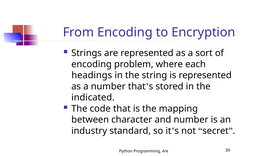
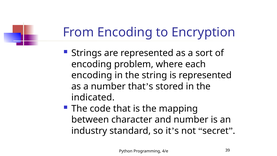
headings at (92, 75): headings -> encoding
